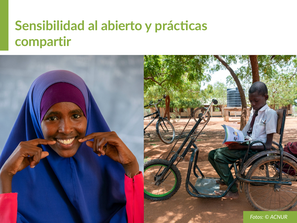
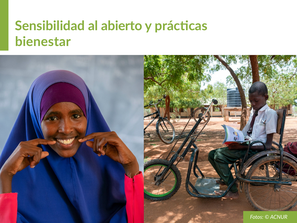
compartir: compartir -> bienestar
